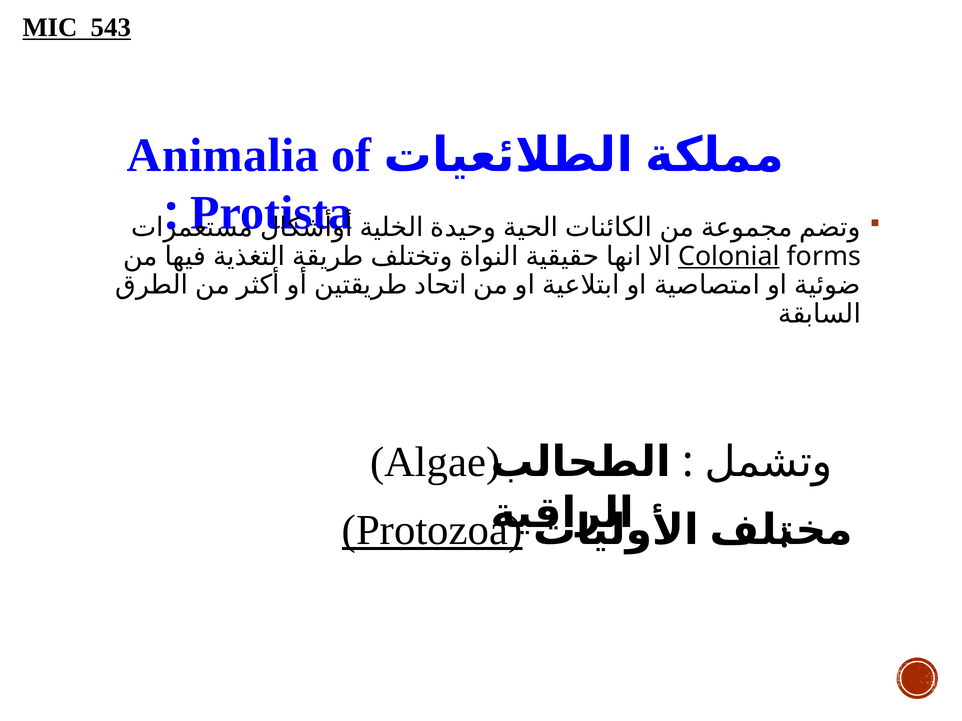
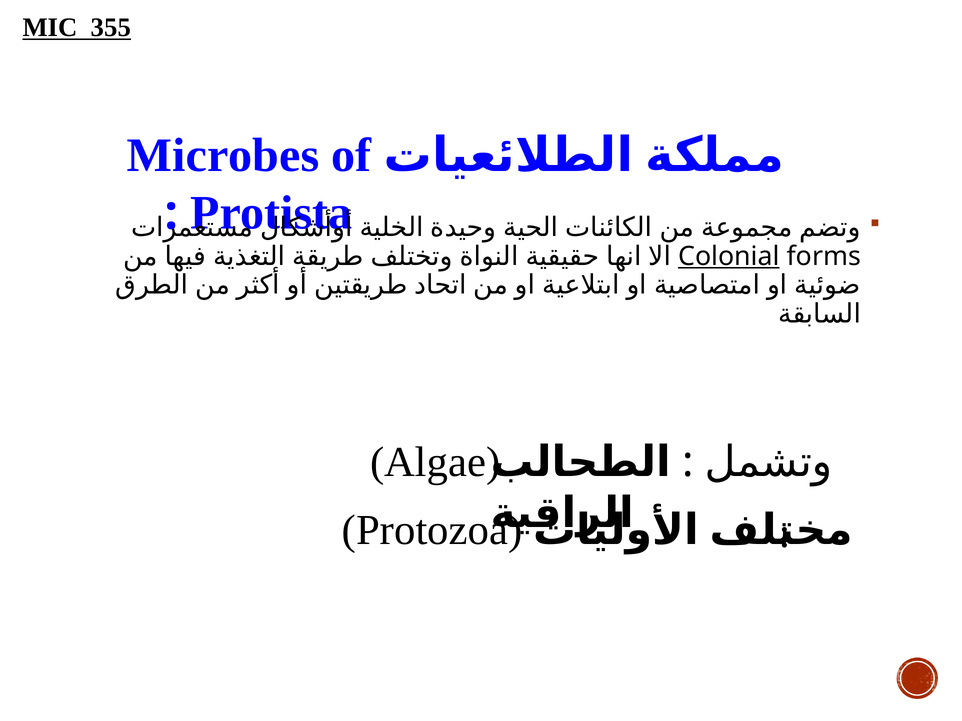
543: 543 -> 355
Animalia: Animalia -> Microbes
Protozoa underline: present -> none
